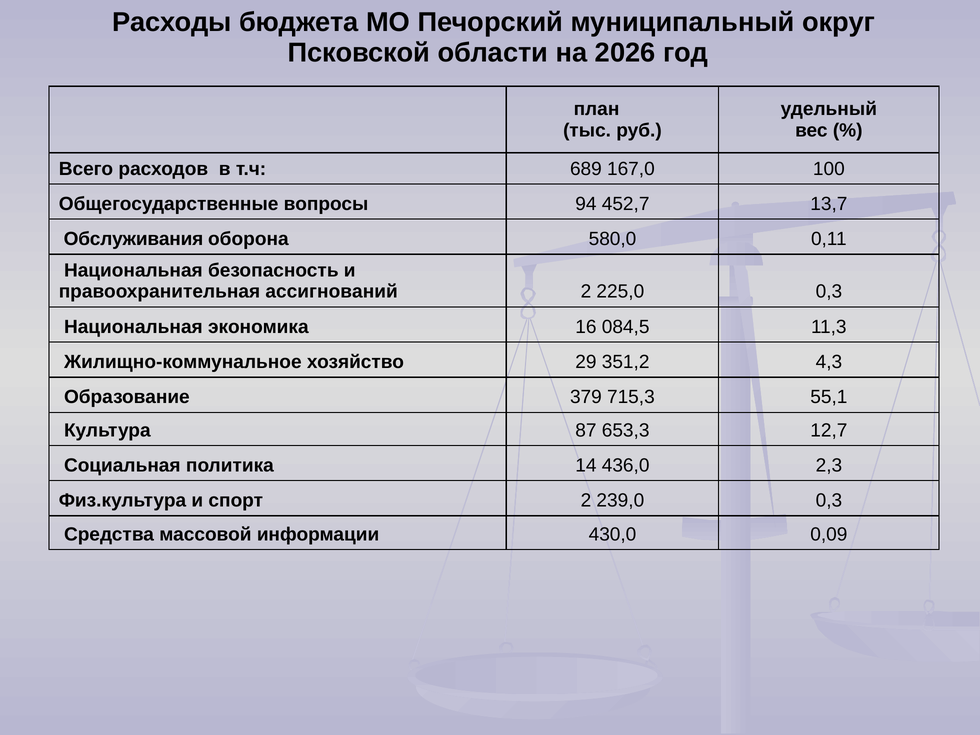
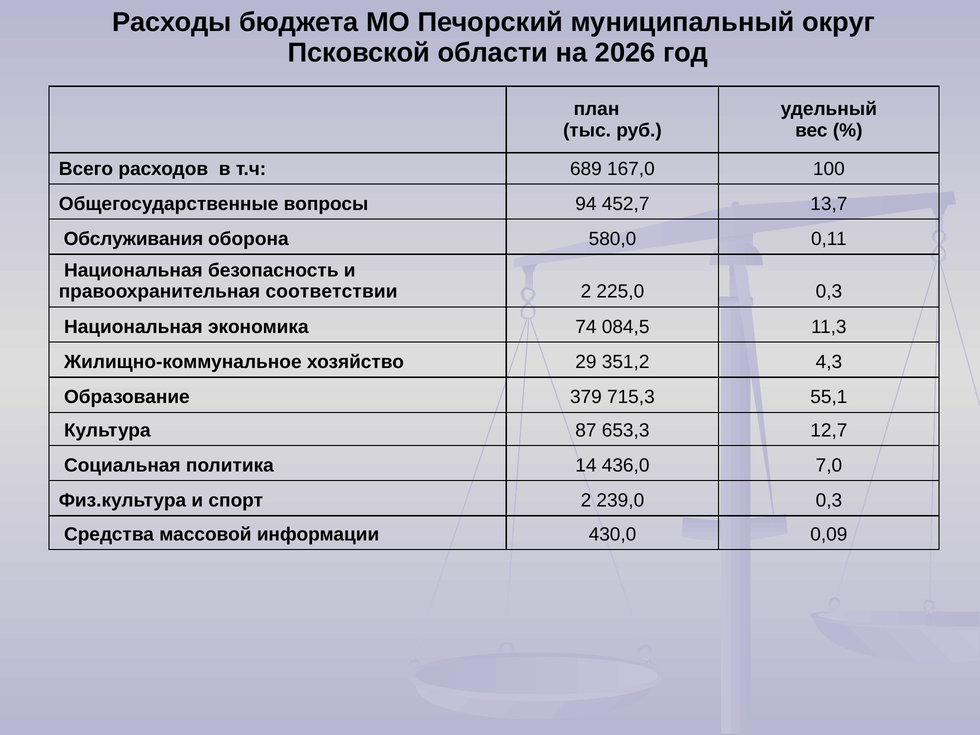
ассигнований: ассигнований -> соответствии
16: 16 -> 74
2,3: 2,3 -> 7,0
